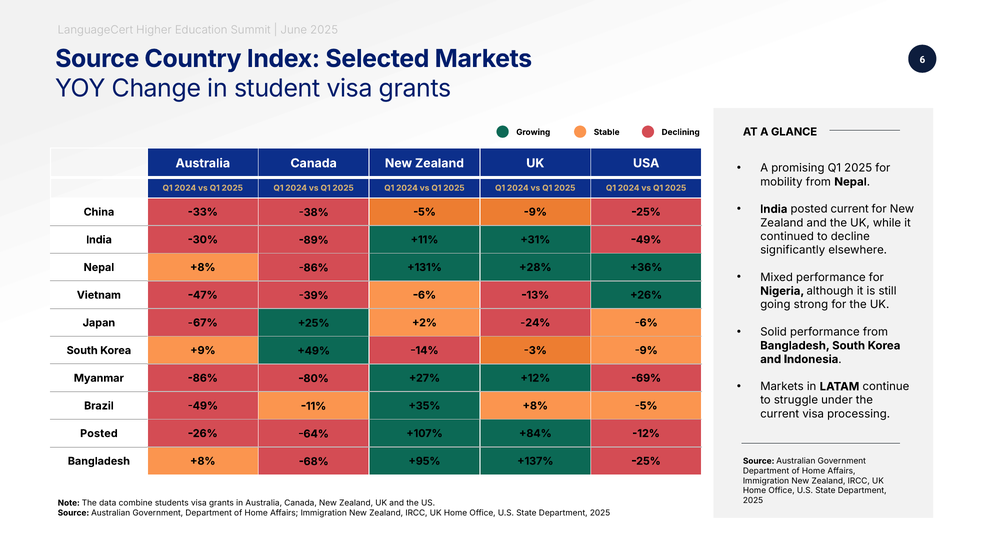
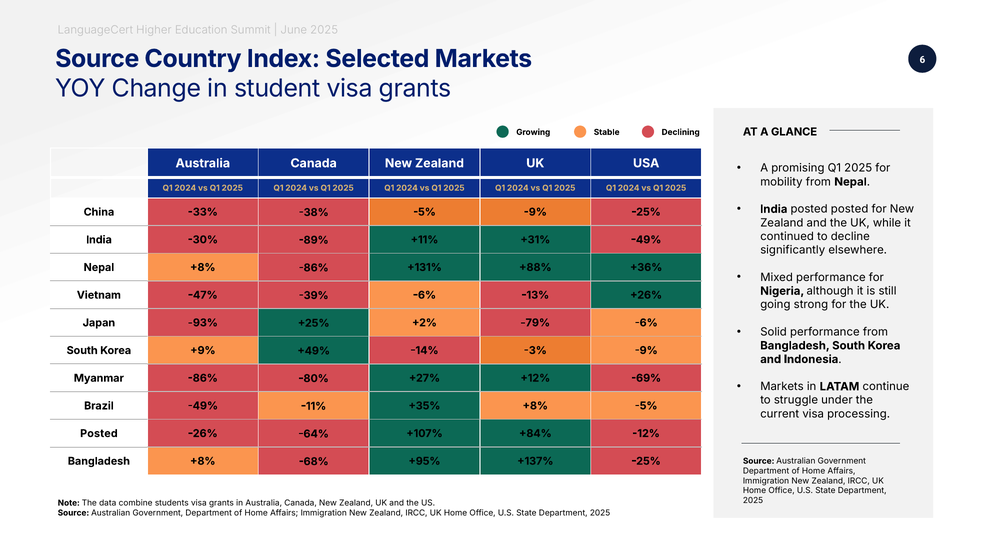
posted current: current -> posted
+28%: +28% -> +88%
-67%: -67% -> -93%
-24%: -24% -> -79%
